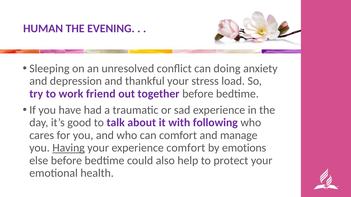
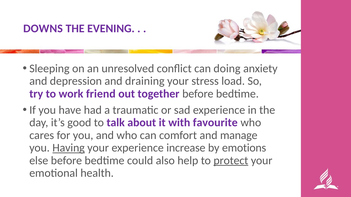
HUMAN: HUMAN -> DOWNS
thankful: thankful -> draining
following: following -> favourite
experience comfort: comfort -> increase
protect underline: none -> present
